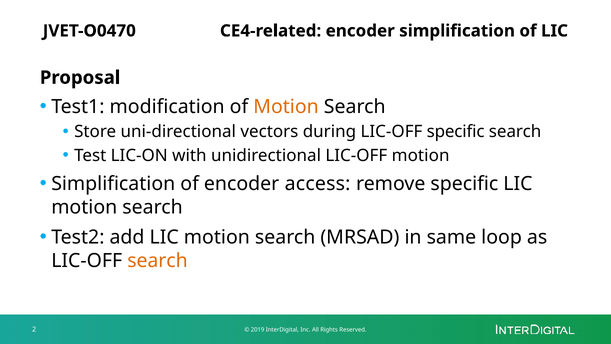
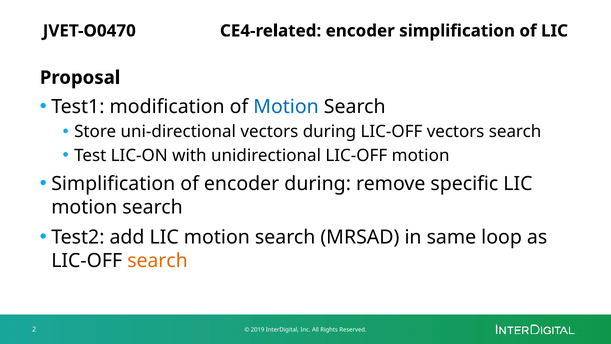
Motion at (286, 107) colour: orange -> blue
LIC-OFF specific: specific -> vectors
encoder access: access -> during
